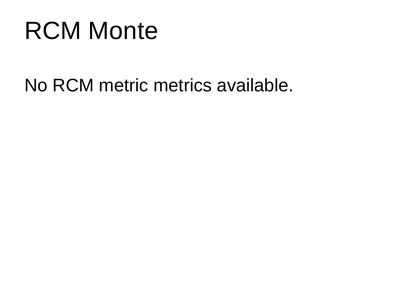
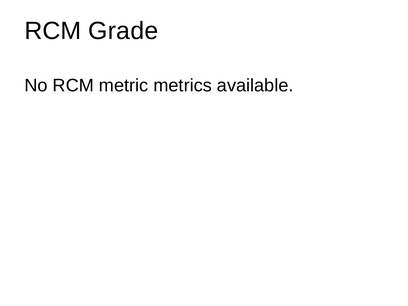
Monte: Monte -> Grade
